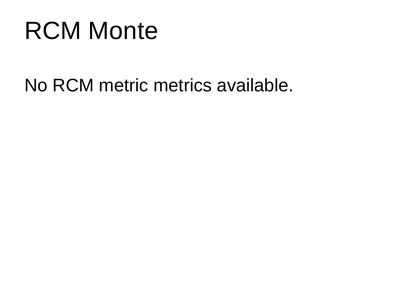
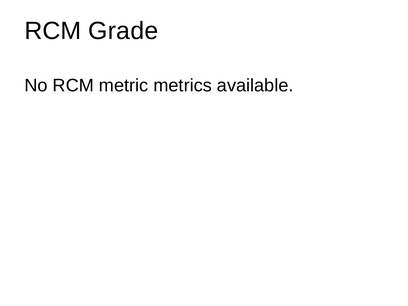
Monte: Monte -> Grade
